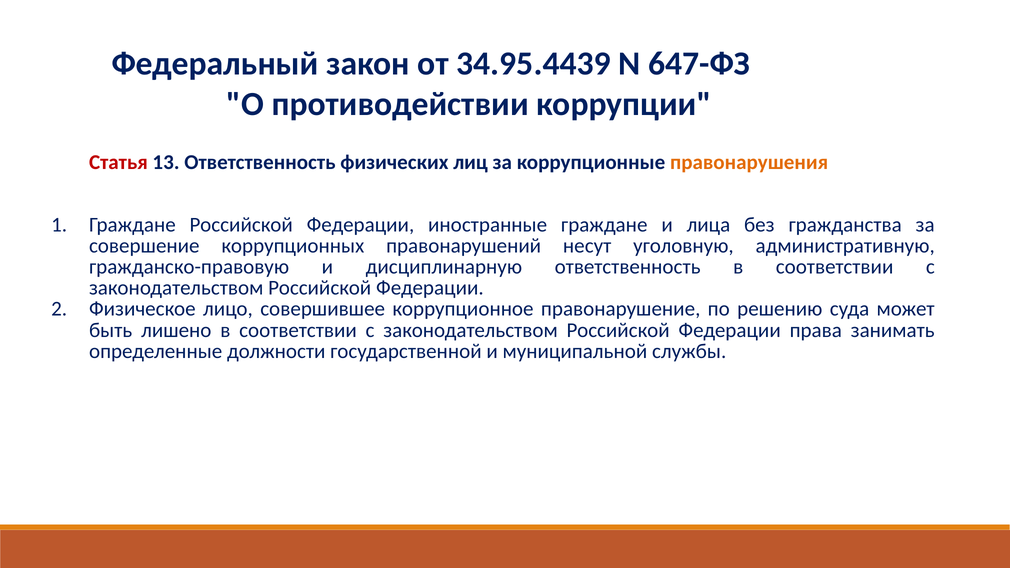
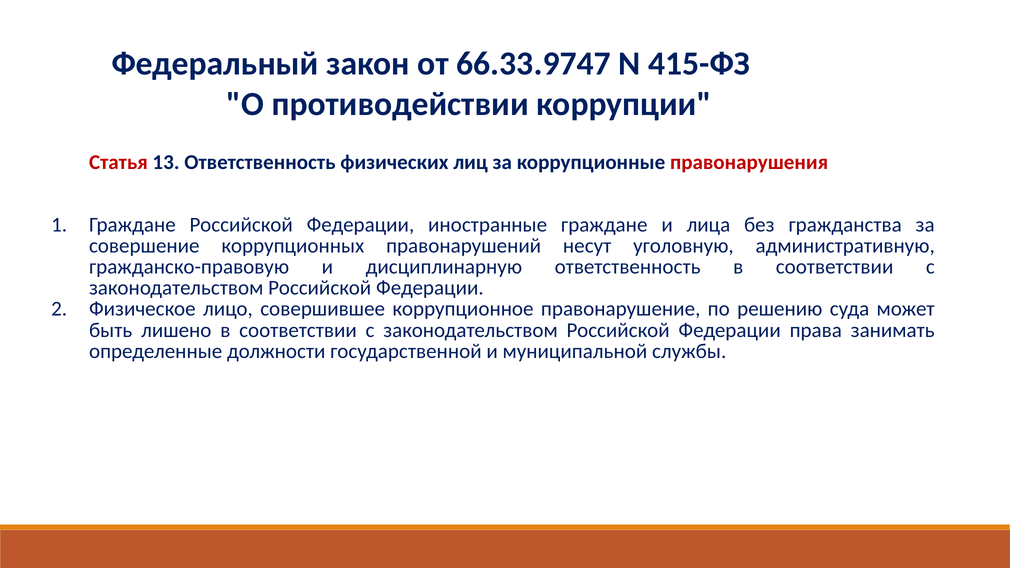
34.95.4439: 34.95.4439 -> 66.33.9747
647-ФЗ: 647-ФЗ -> 415-ФЗ
правонарушения colour: orange -> red
